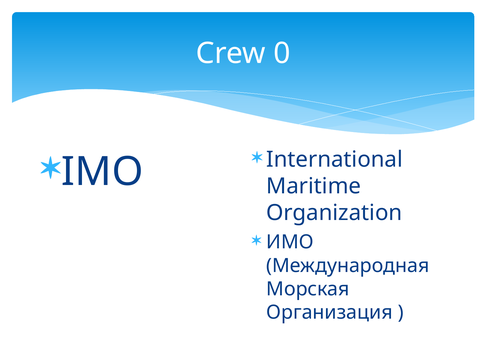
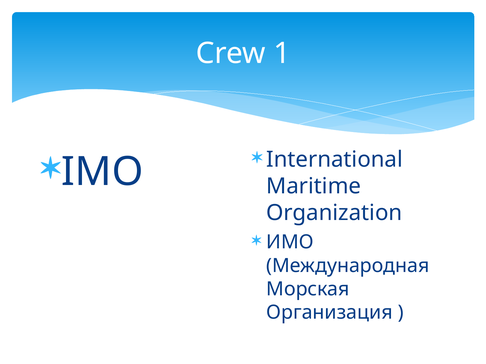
0: 0 -> 1
